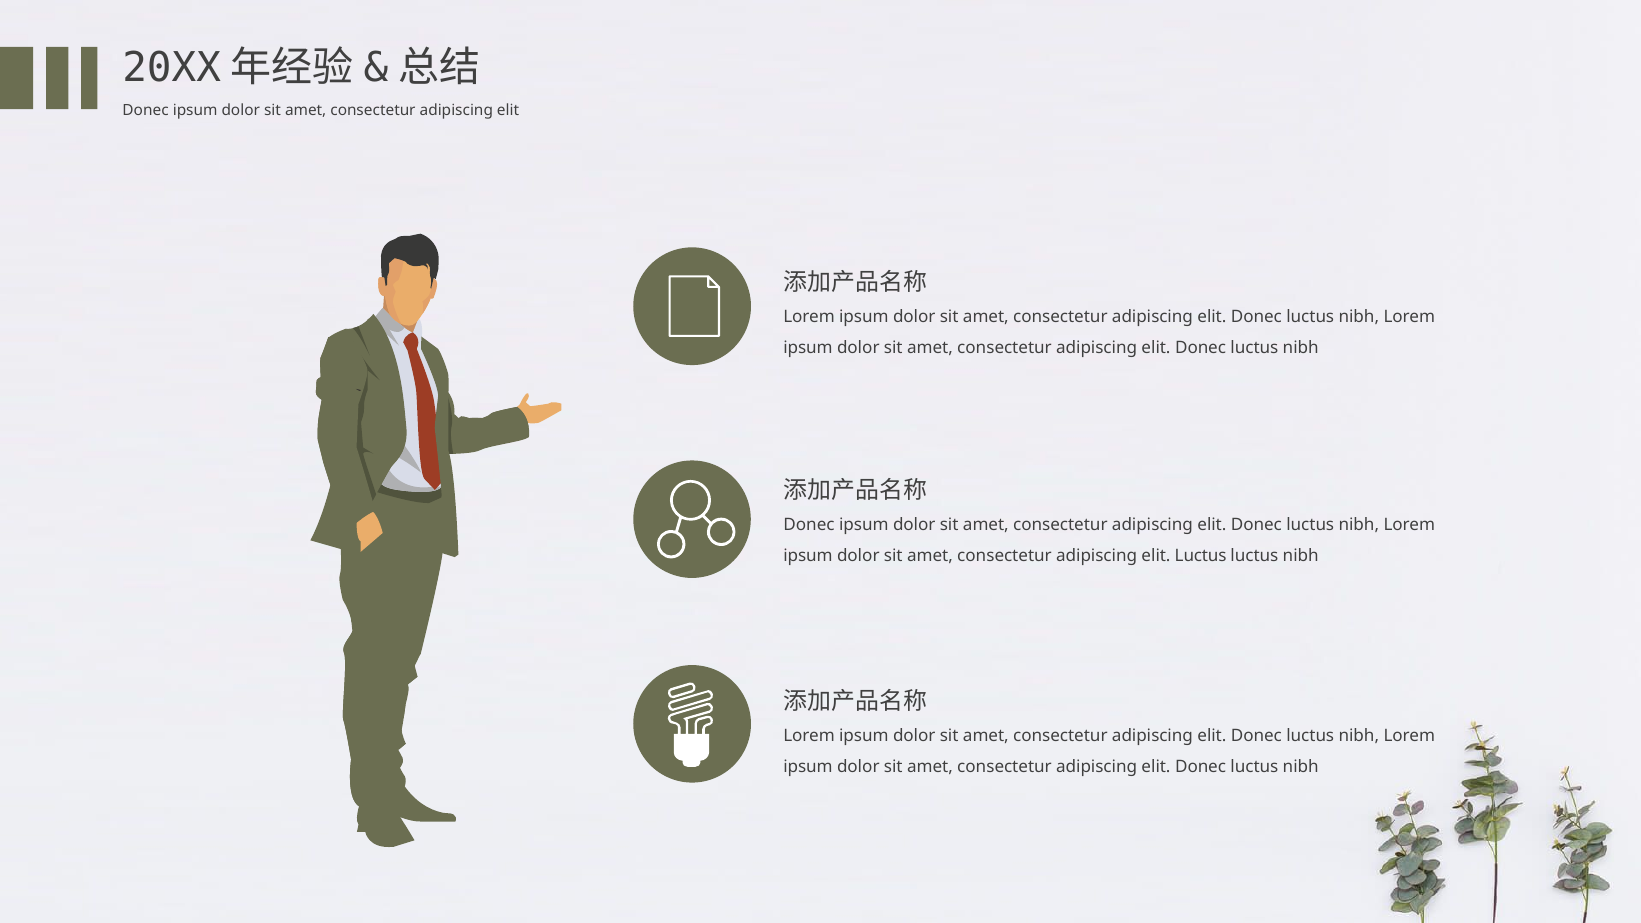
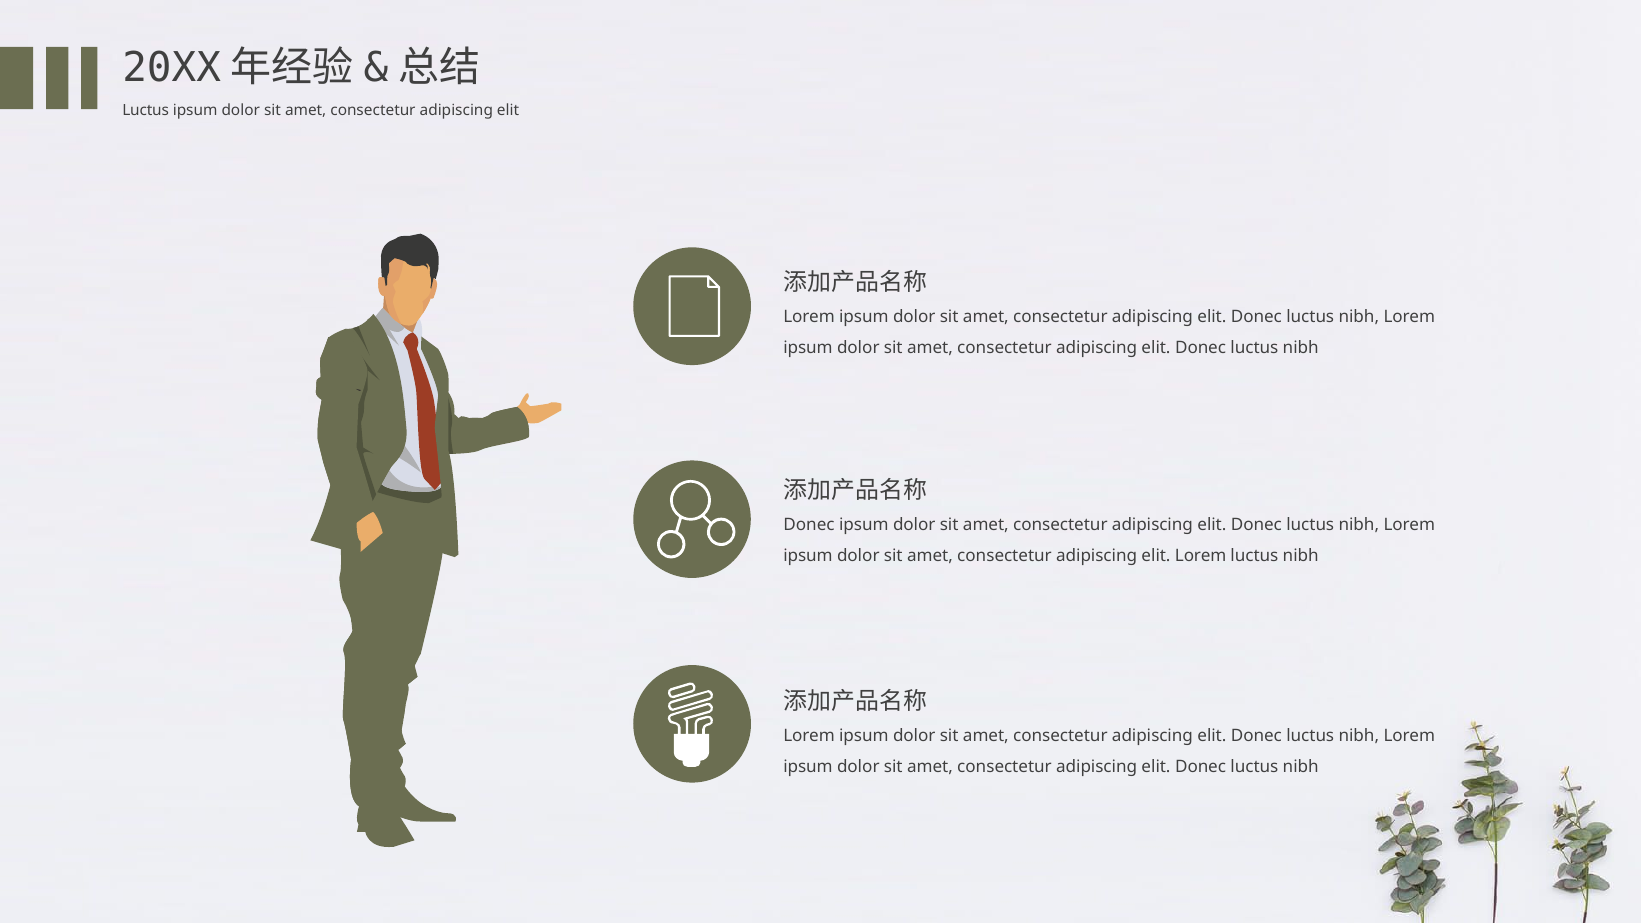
Donec at (146, 111): Donec -> Luctus
elit Luctus: Luctus -> Lorem
